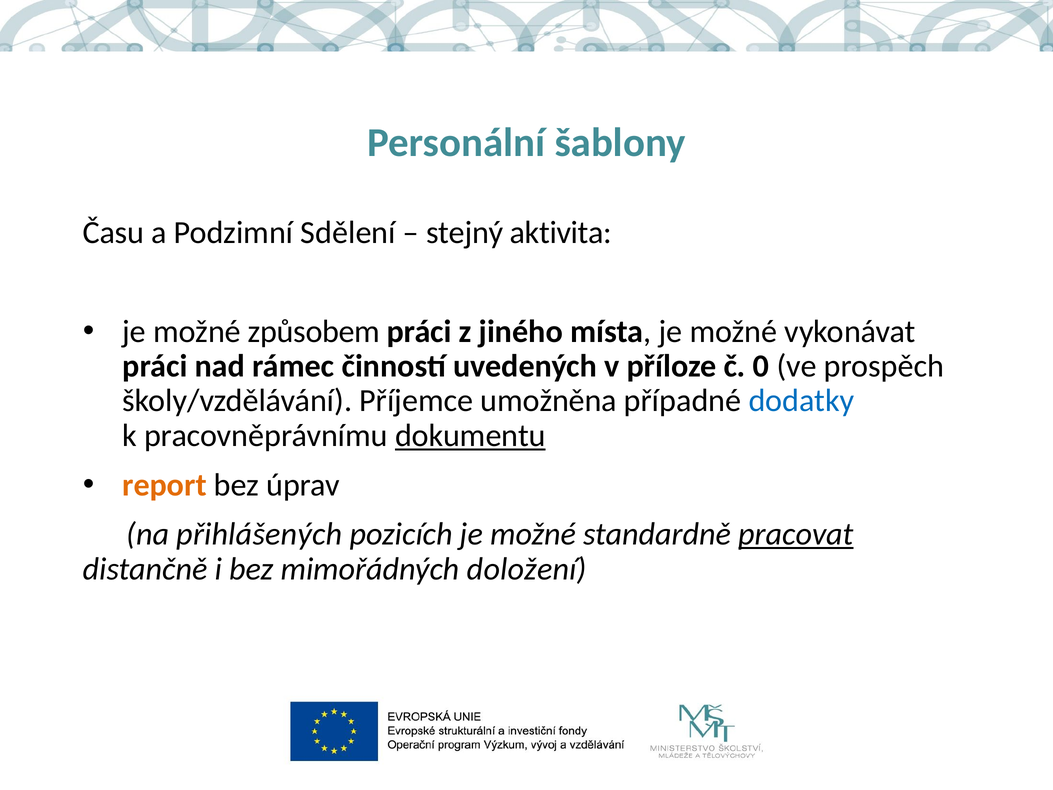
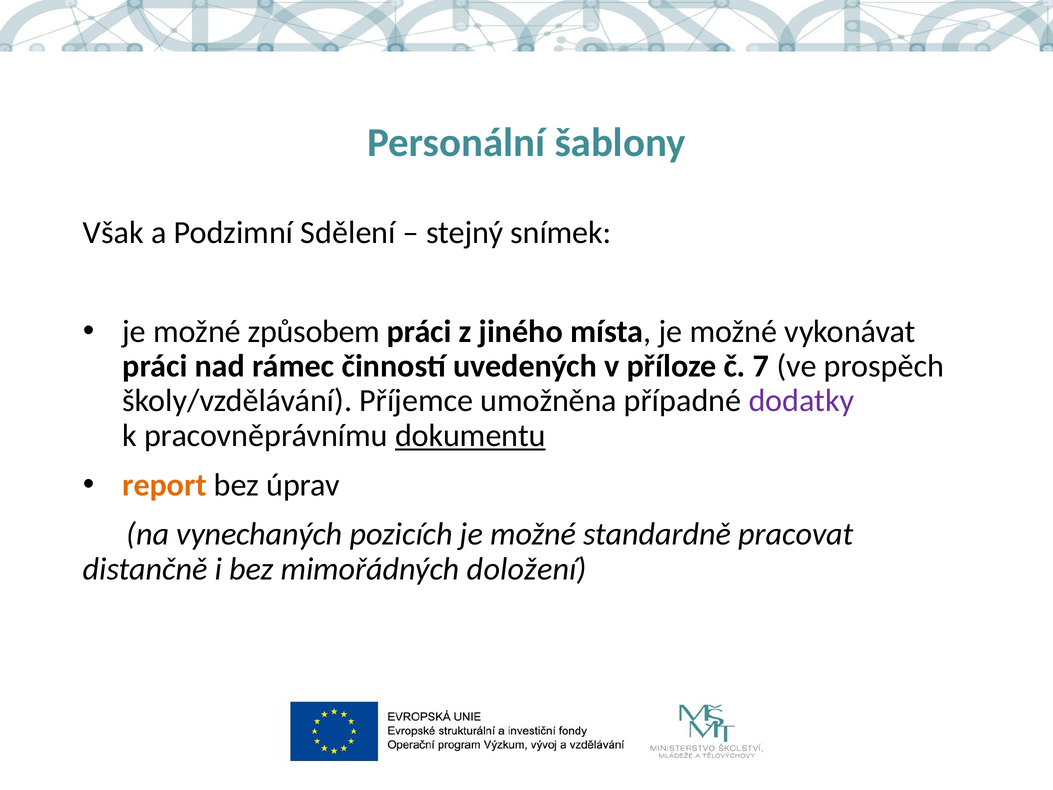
Času: Času -> Však
aktivita: aktivita -> snímek
0: 0 -> 7
dodatky colour: blue -> purple
přihlášených: přihlášených -> vynechaných
pracovat underline: present -> none
